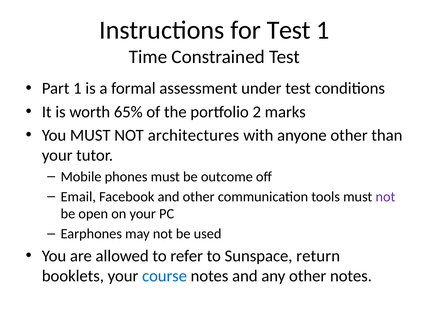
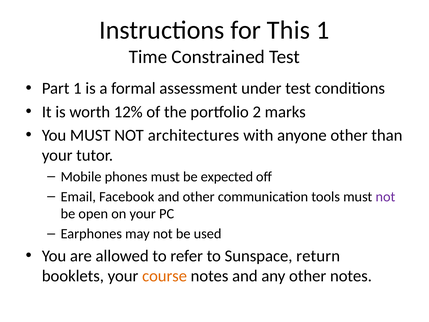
for Test: Test -> This
65%: 65% -> 12%
outcome: outcome -> expected
course colour: blue -> orange
